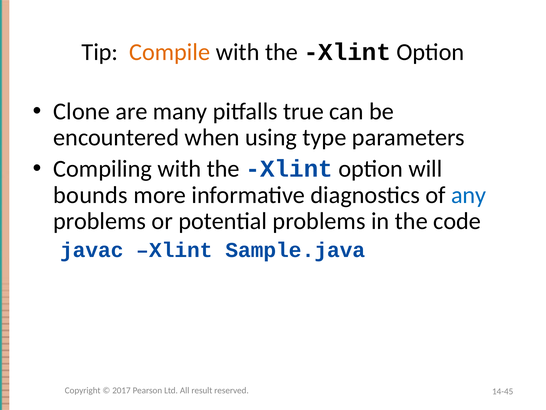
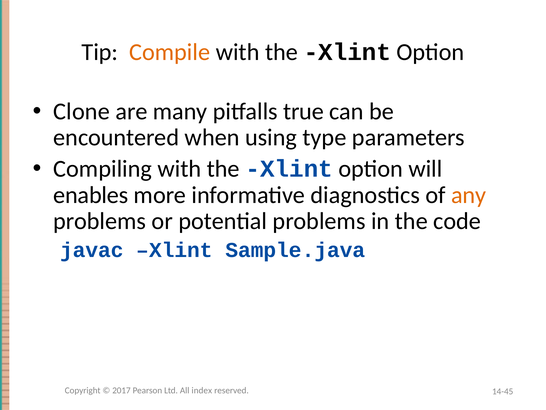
bounds: bounds -> enables
any colour: blue -> orange
result: result -> index
